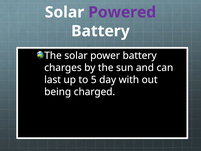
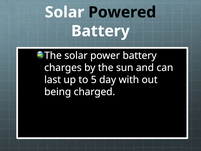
Powered colour: purple -> black
